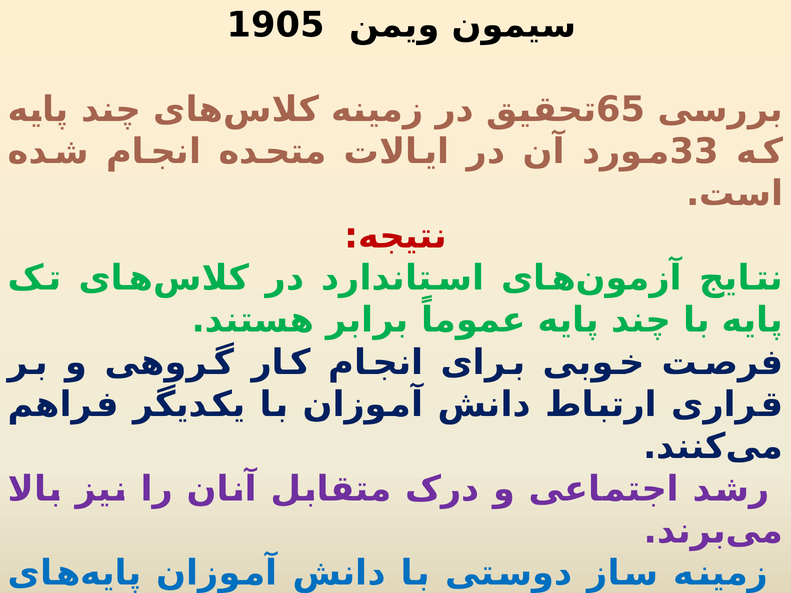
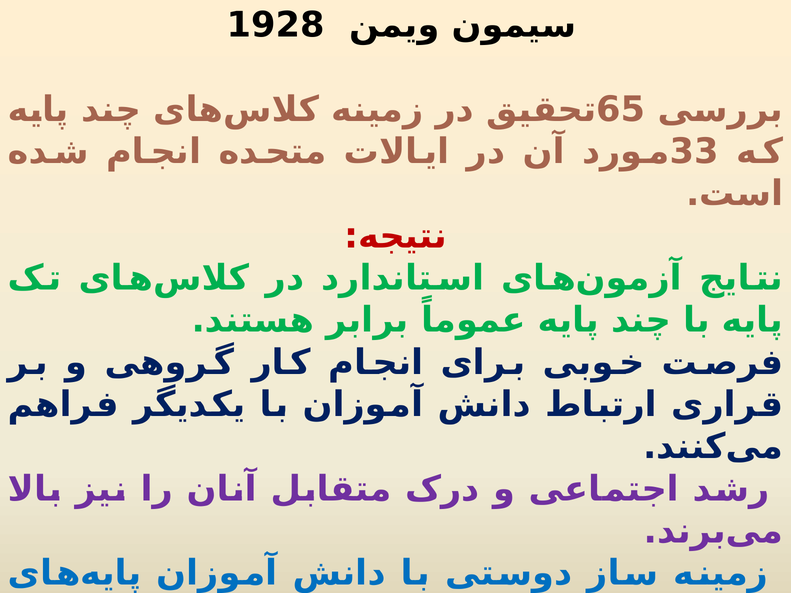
1905: 1905 -> 1928
